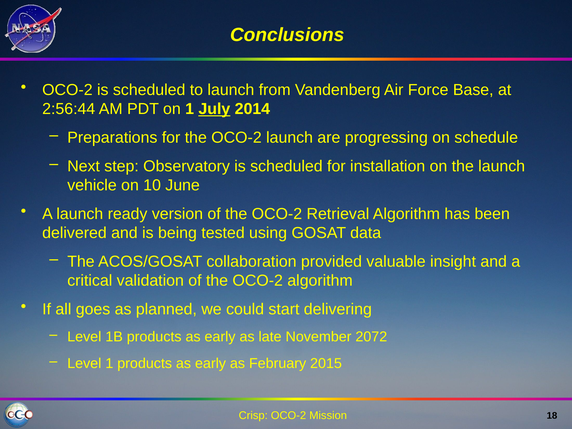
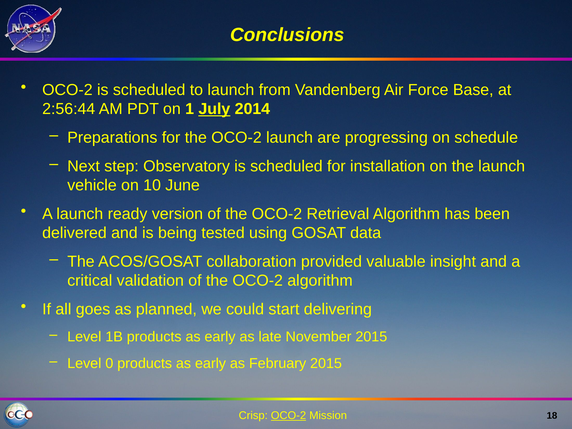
November 2072: 2072 -> 2015
Level 1: 1 -> 0
OCO-2 at (289, 415) underline: none -> present
